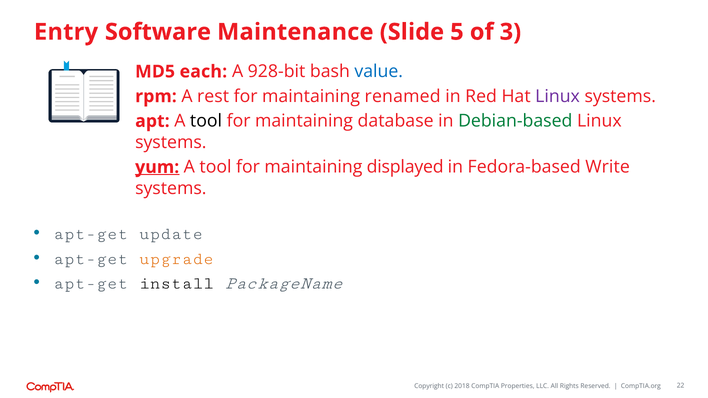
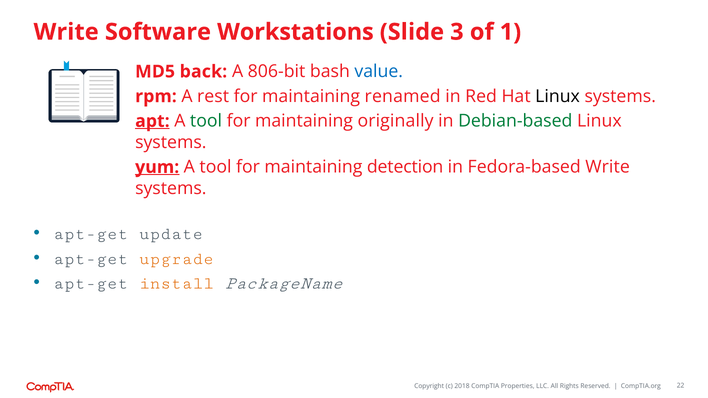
Entry at (66, 32): Entry -> Write
Maintenance: Maintenance -> Workstations
5: 5 -> 3
3: 3 -> 1
each: each -> back
928-bit: 928-bit -> 806-bit
Linux at (558, 96) colour: purple -> black
apt underline: none -> present
tool at (206, 121) colour: black -> green
database: database -> originally
displayed: displayed -> detection
install colour: black -> orange
